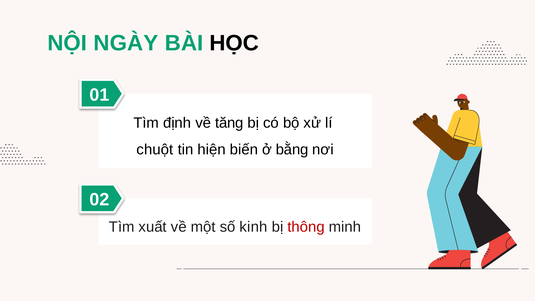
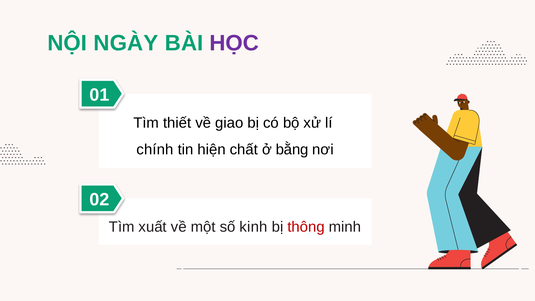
HỌC colour: black -> purple
định: định -> thiết
tăng: tăng -> giao
chuột: chuột -> chính
biến: biến -> chất
